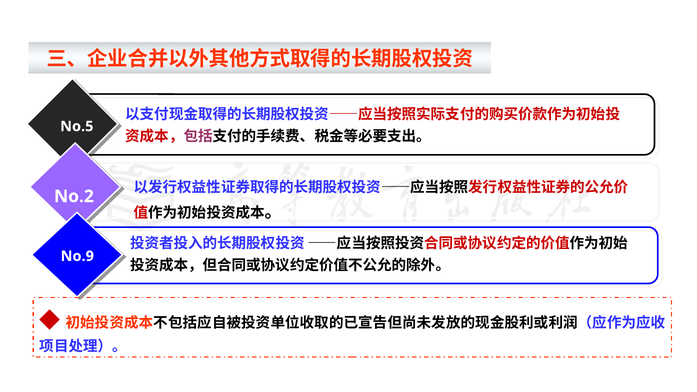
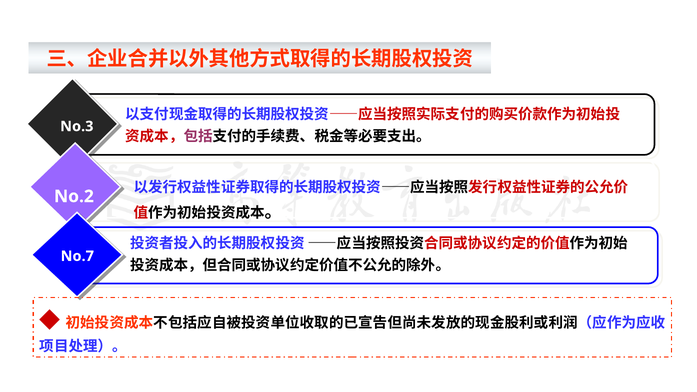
No.5: No.5 -> No.3
No.9: No.9 -> No.7
